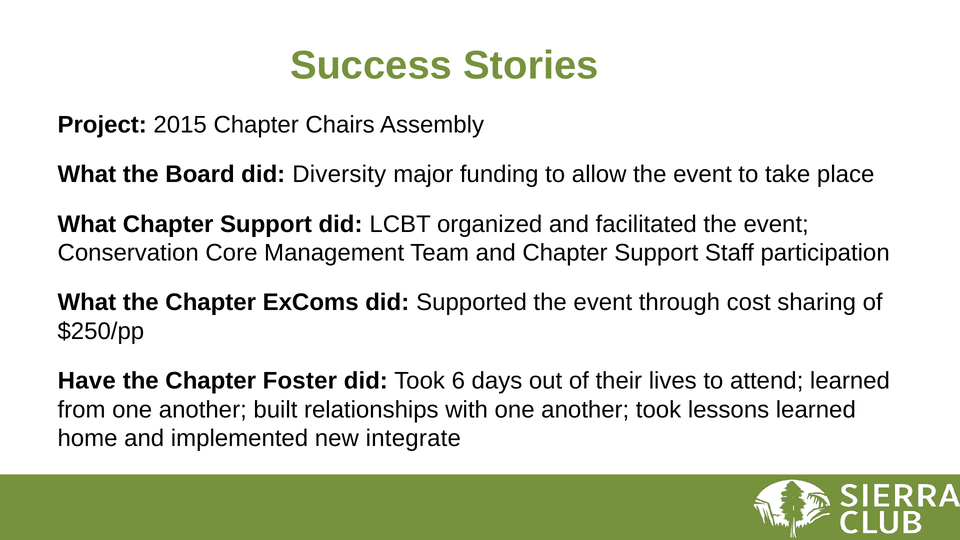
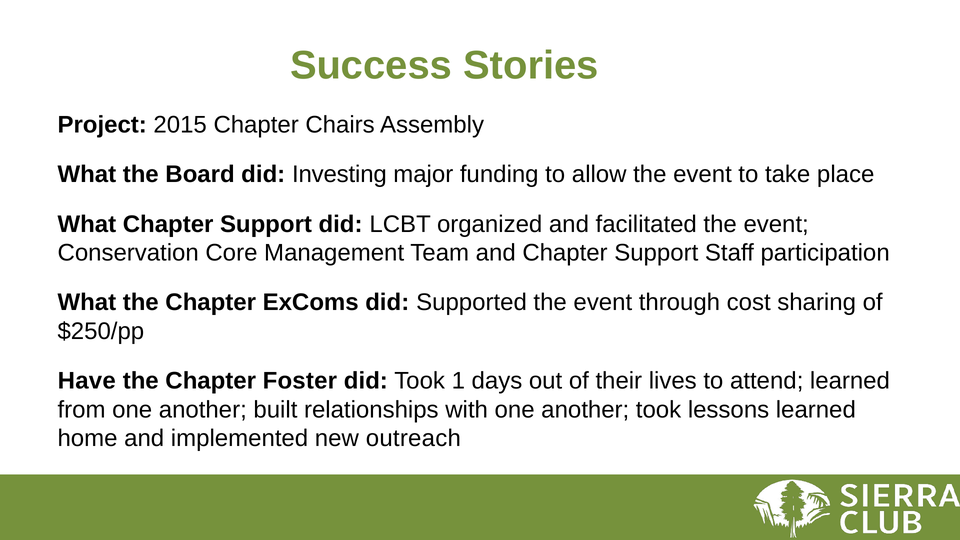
Diversity: Diversity -> Investing
6: 6 -> 1
integrate: integrate -> outreach
